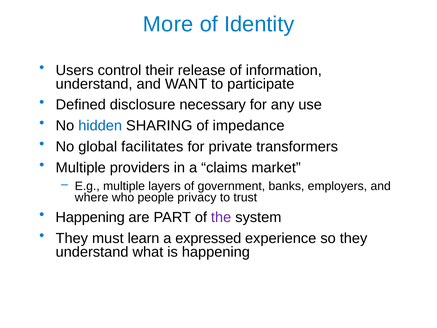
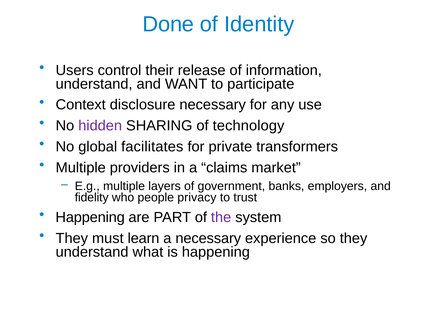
More: More -> Done
Defined: Defined -> Context
hidden colour: blue -> purple
impedance: impedance -> technology
where: where -> fidelity
a expressed: expressed -> necessary
